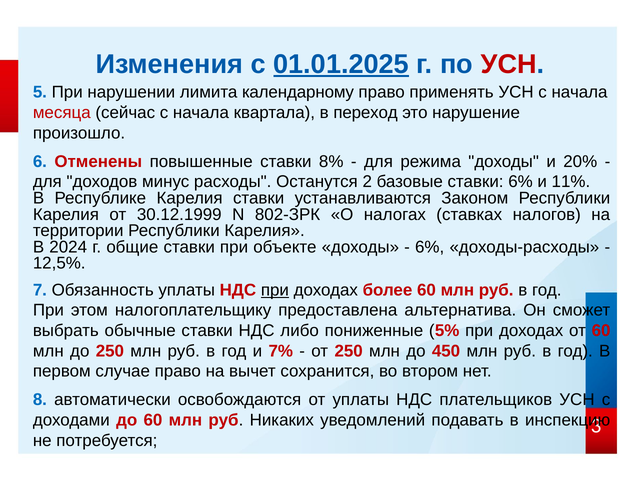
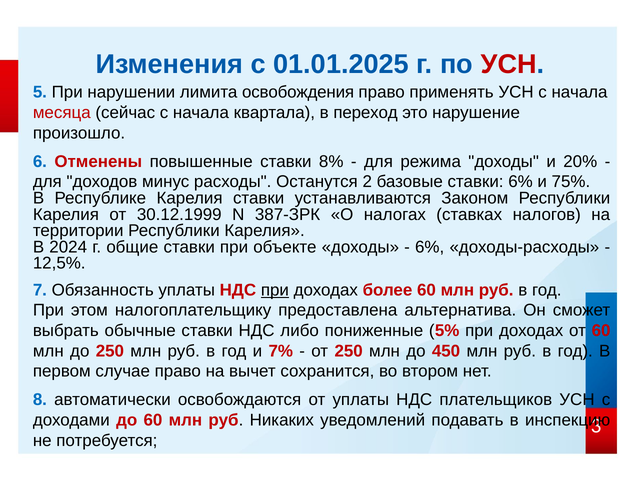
01.01.2025 underline: present -> none
календарному: календарному -> освобождения
11%: 11% -> 75%
802-ЗРК: 802-ЗРК -> 387-ЗРК
